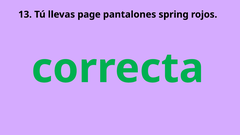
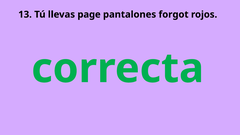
spring: spring -> forgot
